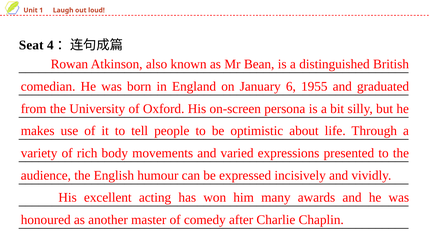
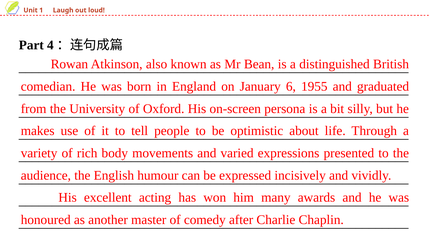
Seat: Seat -> Part
